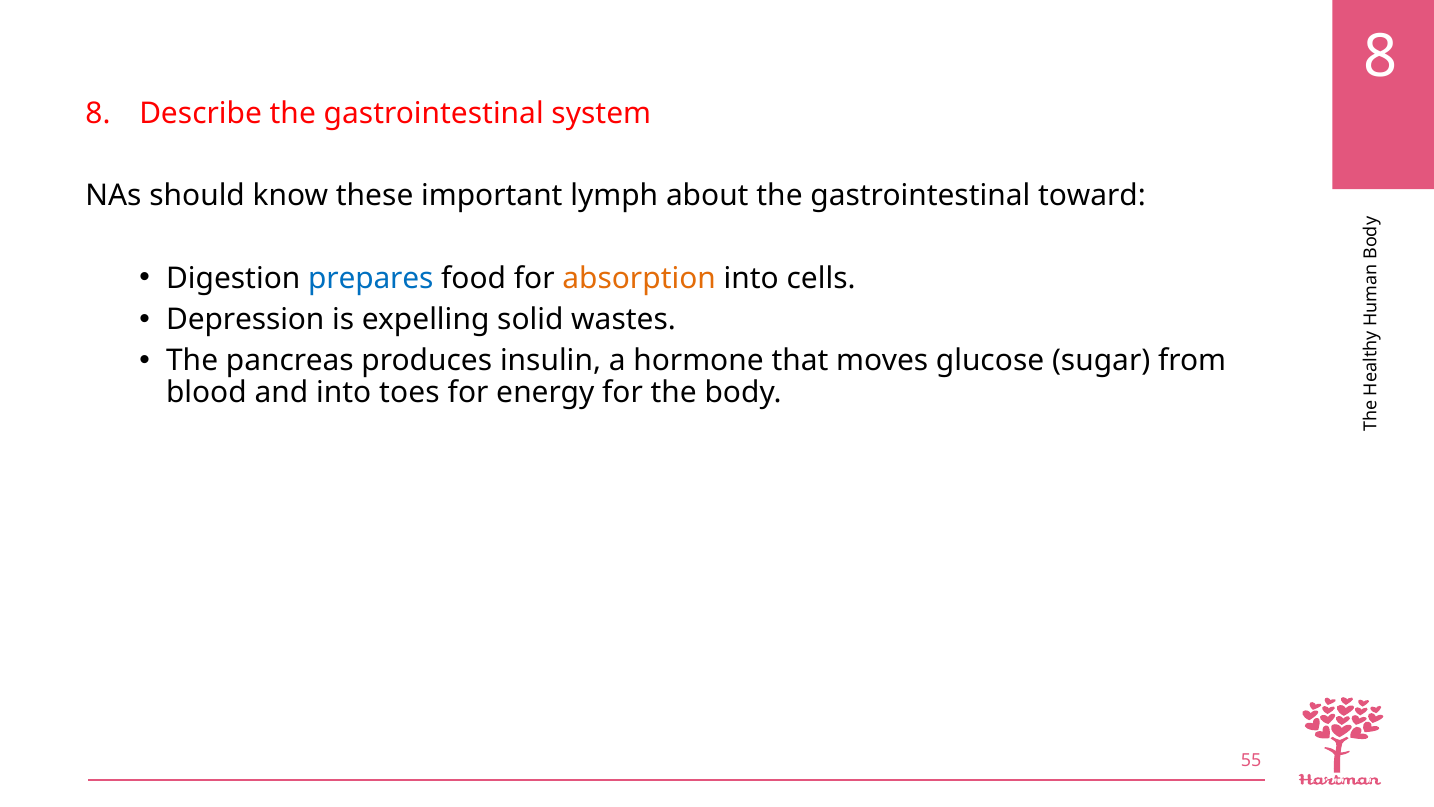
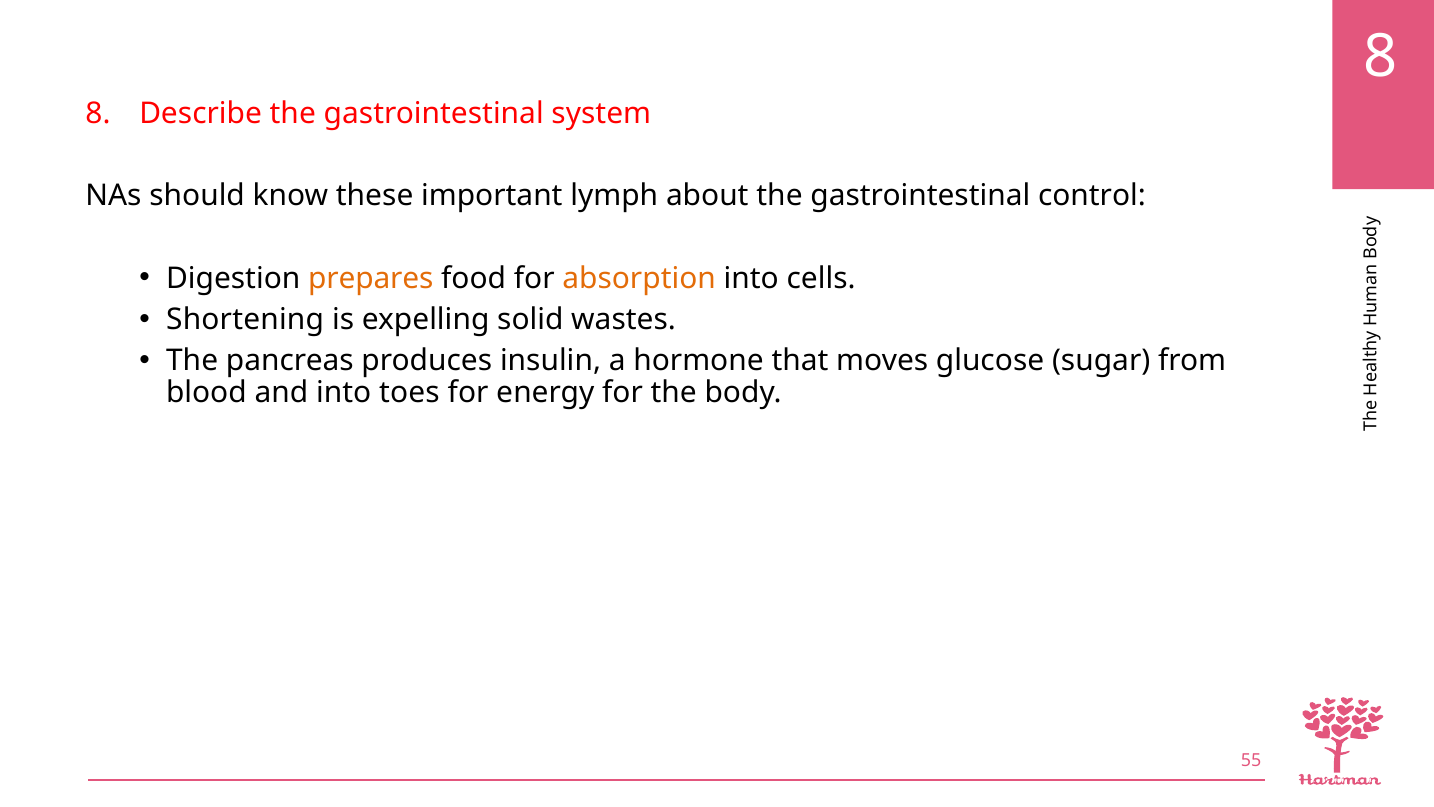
toward: toward -> control
prepares colour: blue -> orange
Depression: Depression -> Shortening
